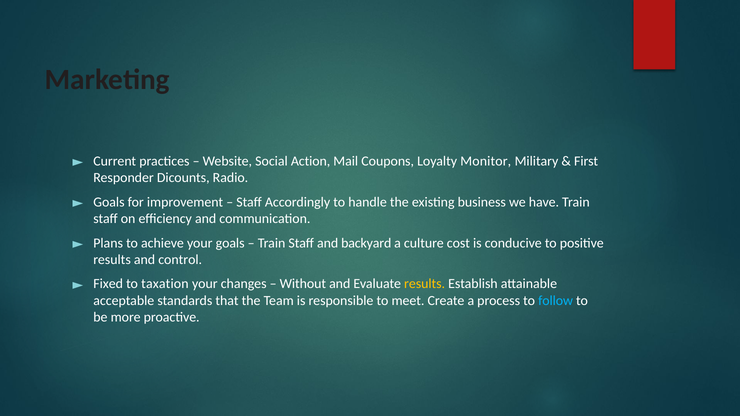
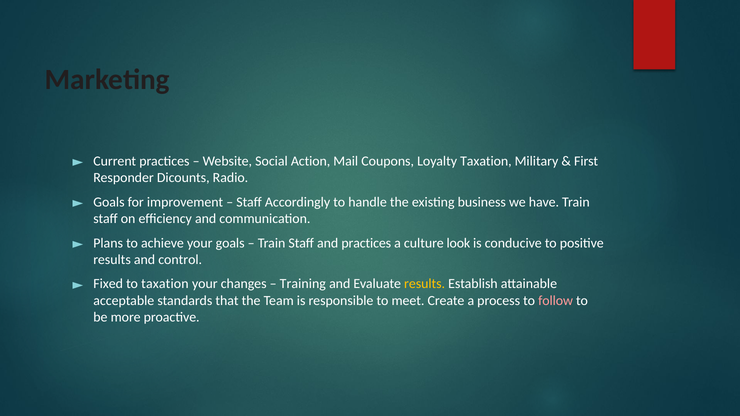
Loyalty Monitor: Monitor -> Taxation
and backyard: backyard -> practices
cost: cost -> look
Without: Without -> Training
follow colour: light blue -> pink
